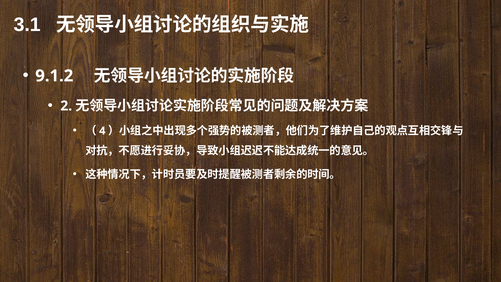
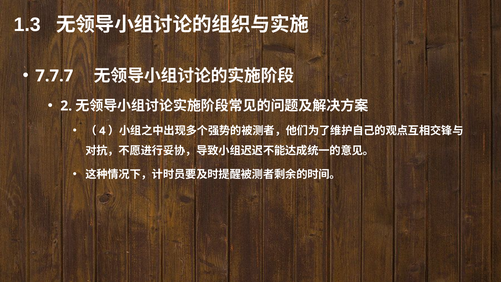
3.1: 3.1 -> 1.3
9.1.2: 9.1.2 -> 7.7.7
